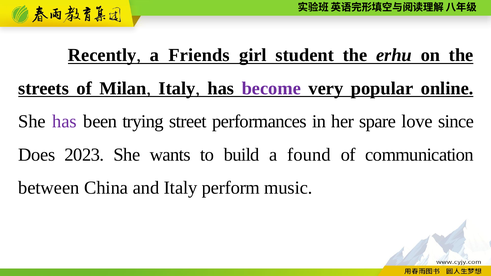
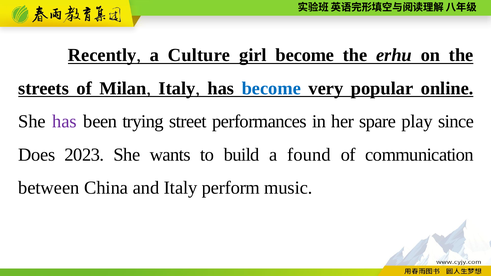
Friends: Friends -> Culture
girl student: student -> become
become at (271, 88) colour: purple -> blue
love: love -> play
